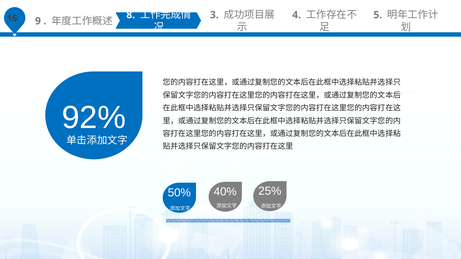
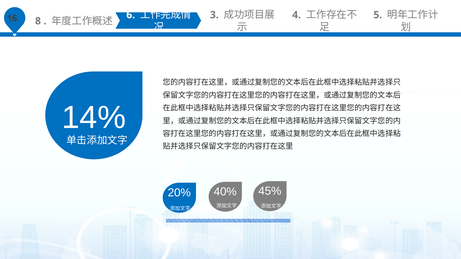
9: 9 -> 8
8: 8 -> 6
92%: 92% -> 14%
50%: 50% -> 20%
25%: 25% -> 45%
